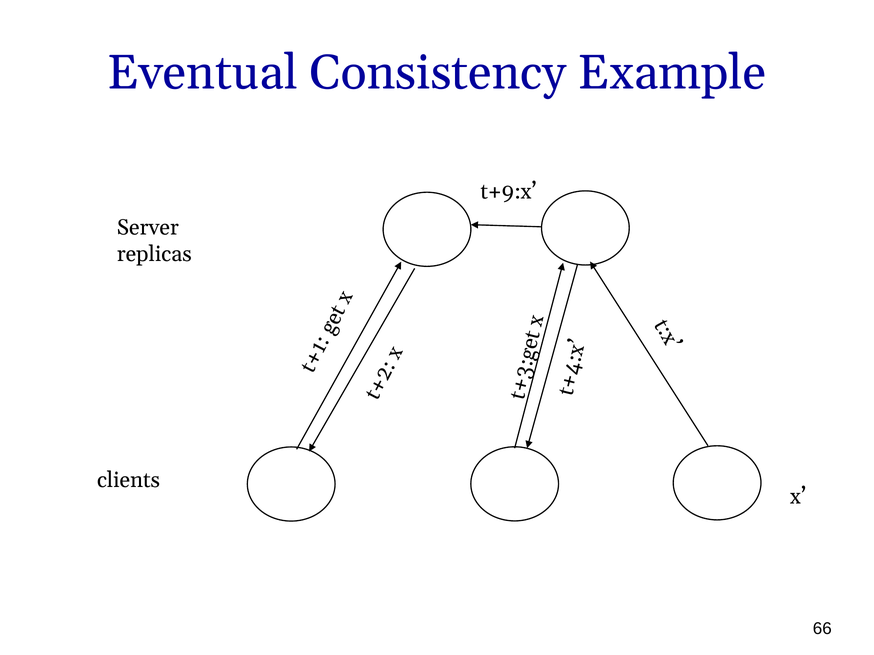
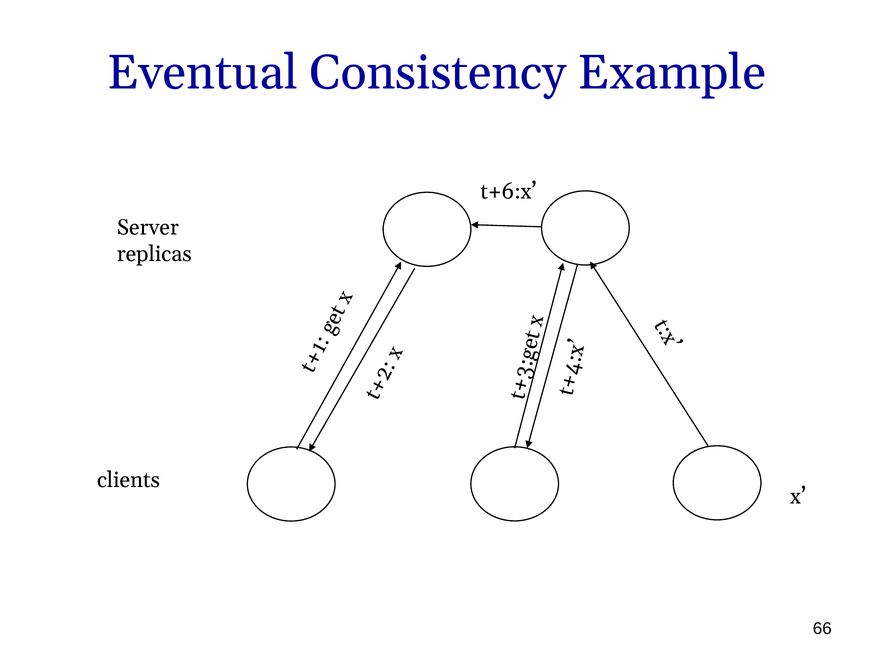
t+9:x: t+9:x -> t+6:x
